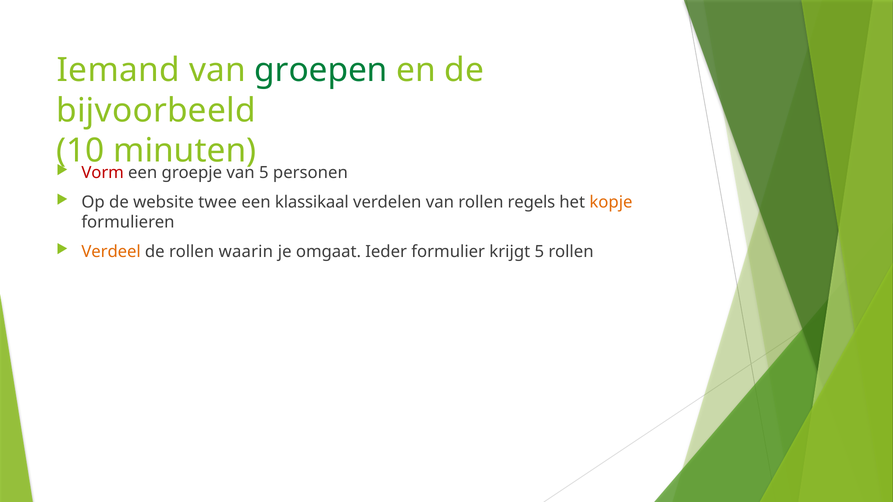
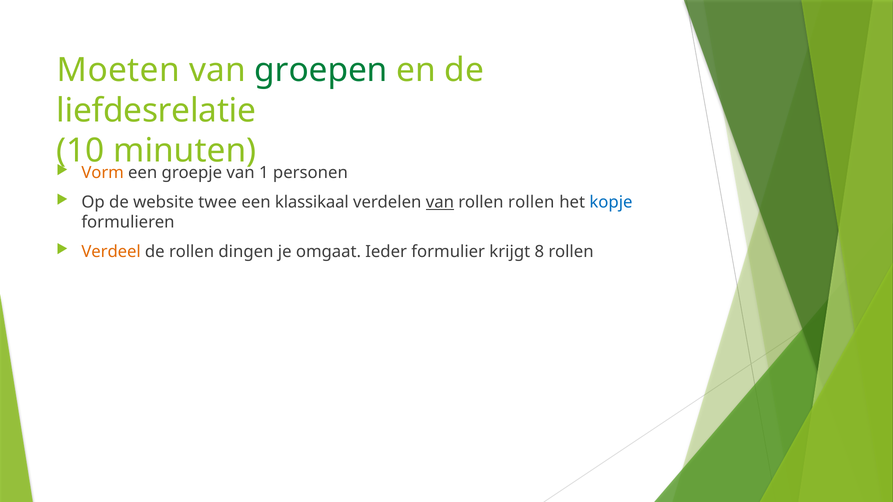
Iemand: Iemand -> Moeten
bijvoorbeeld: bijvoorbeeld -> liefdesrelatie
Vorm colour: red -> orange
5 at (264, 173): 5 -> 1
van at (440, 202) underline: none -> present
rollen regels: regels -> rollen
kopje colour: orange -> blue
waarin: waarin -> dingen
krijgt 5: 5 -> 8
